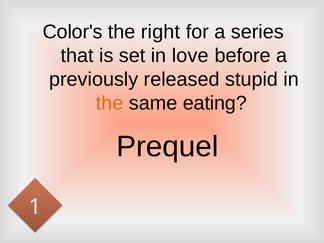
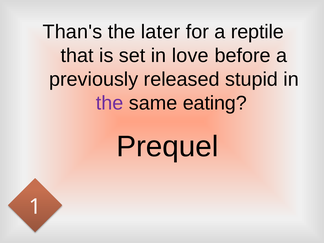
Color's: Color's -> Than's
right: right -> later
series: series -> reptile
the at (110, 103) colour: orange -> purple
